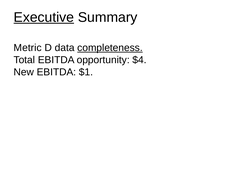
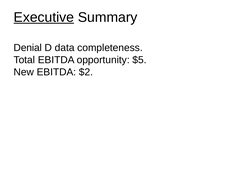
Metric: Metric -> Denial
completeness underline: present -> none
$4: $4 -> $5
$1: $1 -> $2
